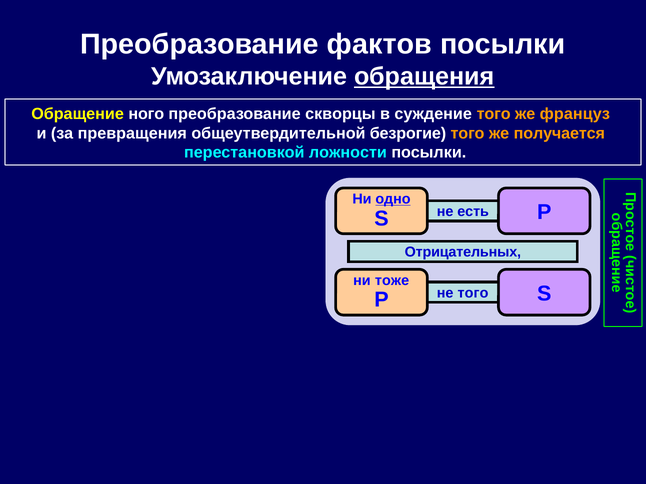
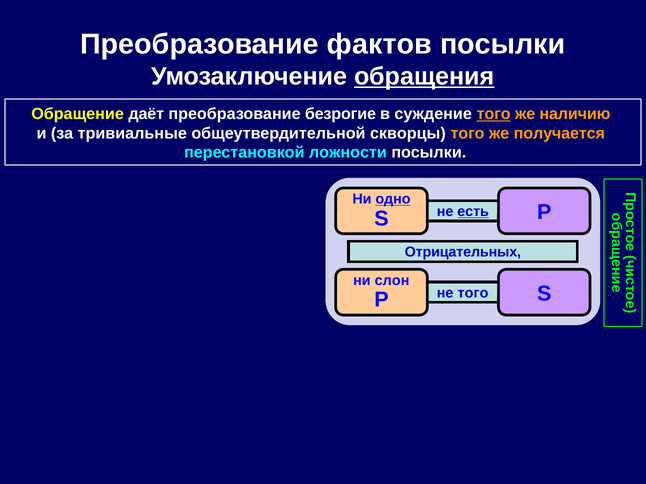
ного: ного -> даёт
скворцы: скворцы -> безрогие
того at (494, 114) underline: none -> present
француз: француз -> наличию
превращения: превращения -> тривиальные
безрогие: безрогие -> скворцы
есть underline: none -> present
тоже: тоже -> слон
